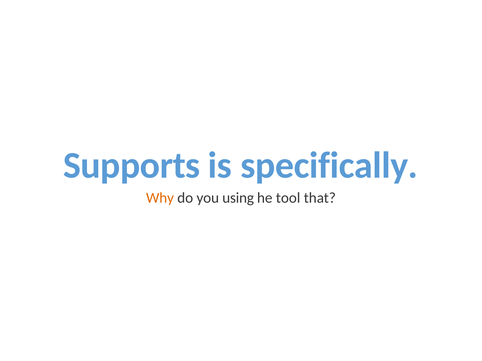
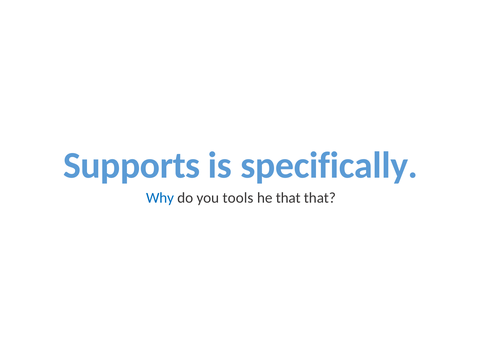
Why colour: orange -> blue
using: using -> tools
he tool: tool -> that
